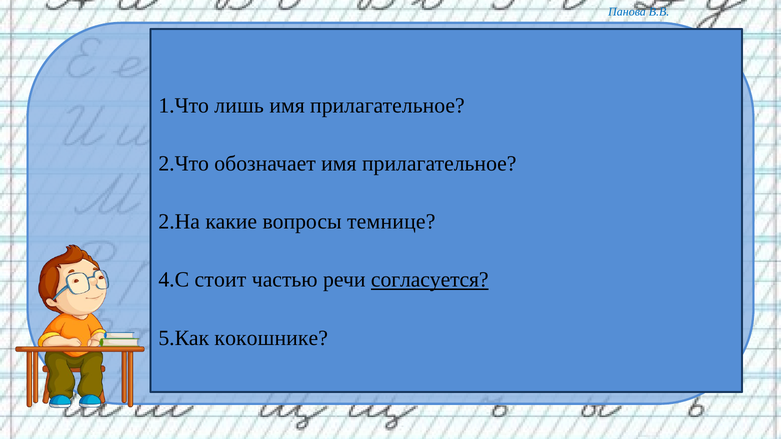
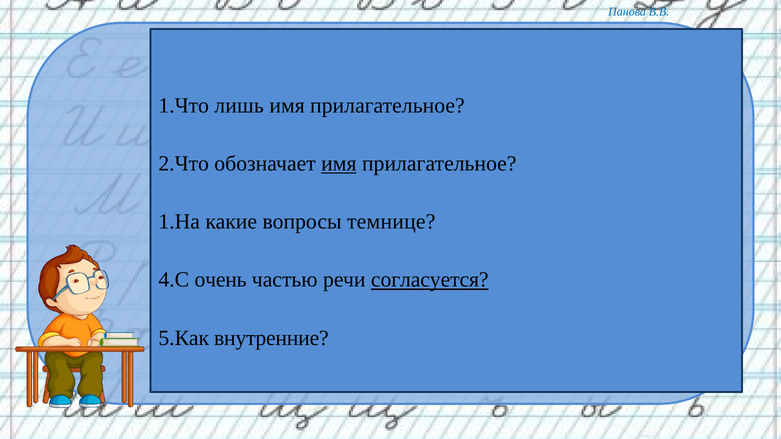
имя at (339, 164) underline: none -> present
2.На: 2.На -> 1.На
стоит: стоит -> очень
кокошнике: кокошнике -> внутренние
